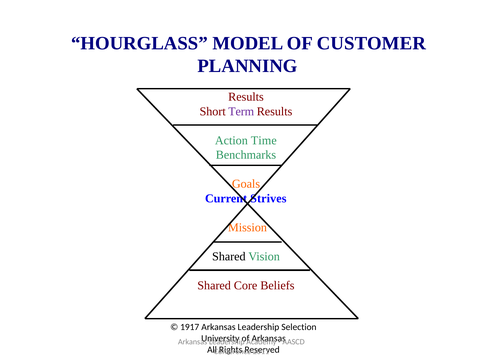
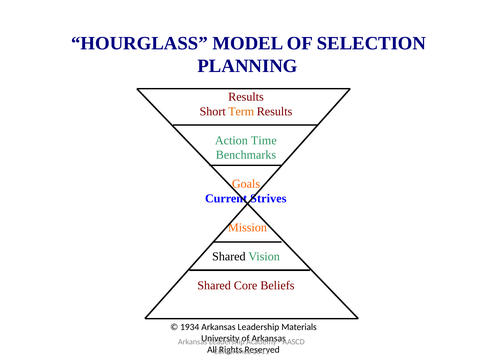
CUSTOMER: CUSTOMER -> SELECTION
Term colour: purple -> orange
1917: 1917 -> 1934
Selection: Selection -> Materials
